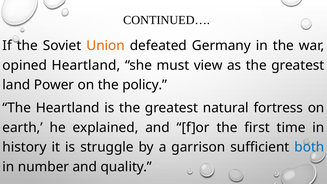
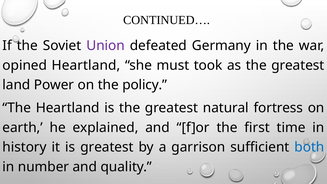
Union colour: orange -> purple
view: view -> took
is struggle: struggle -> greatest
